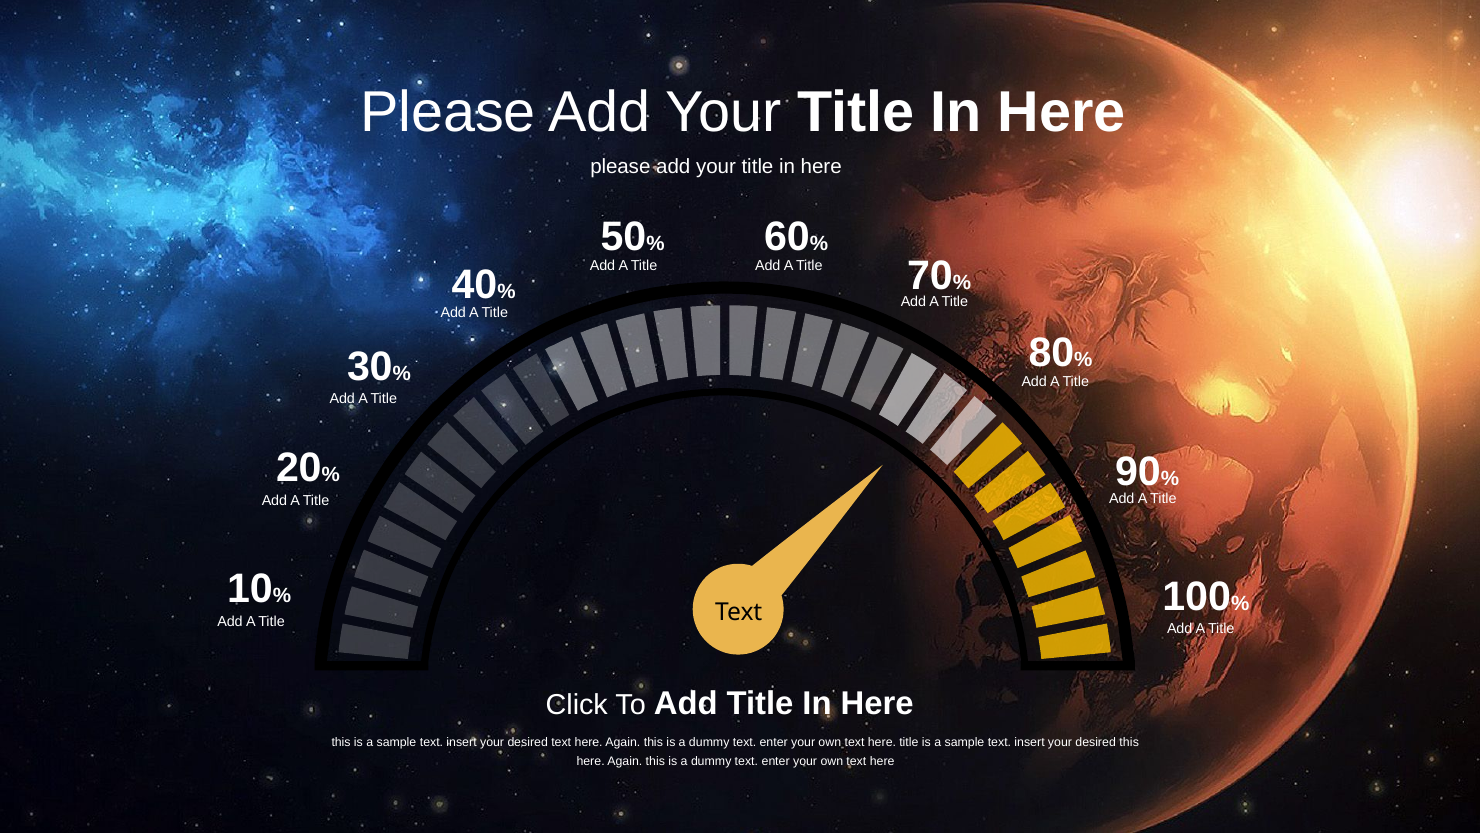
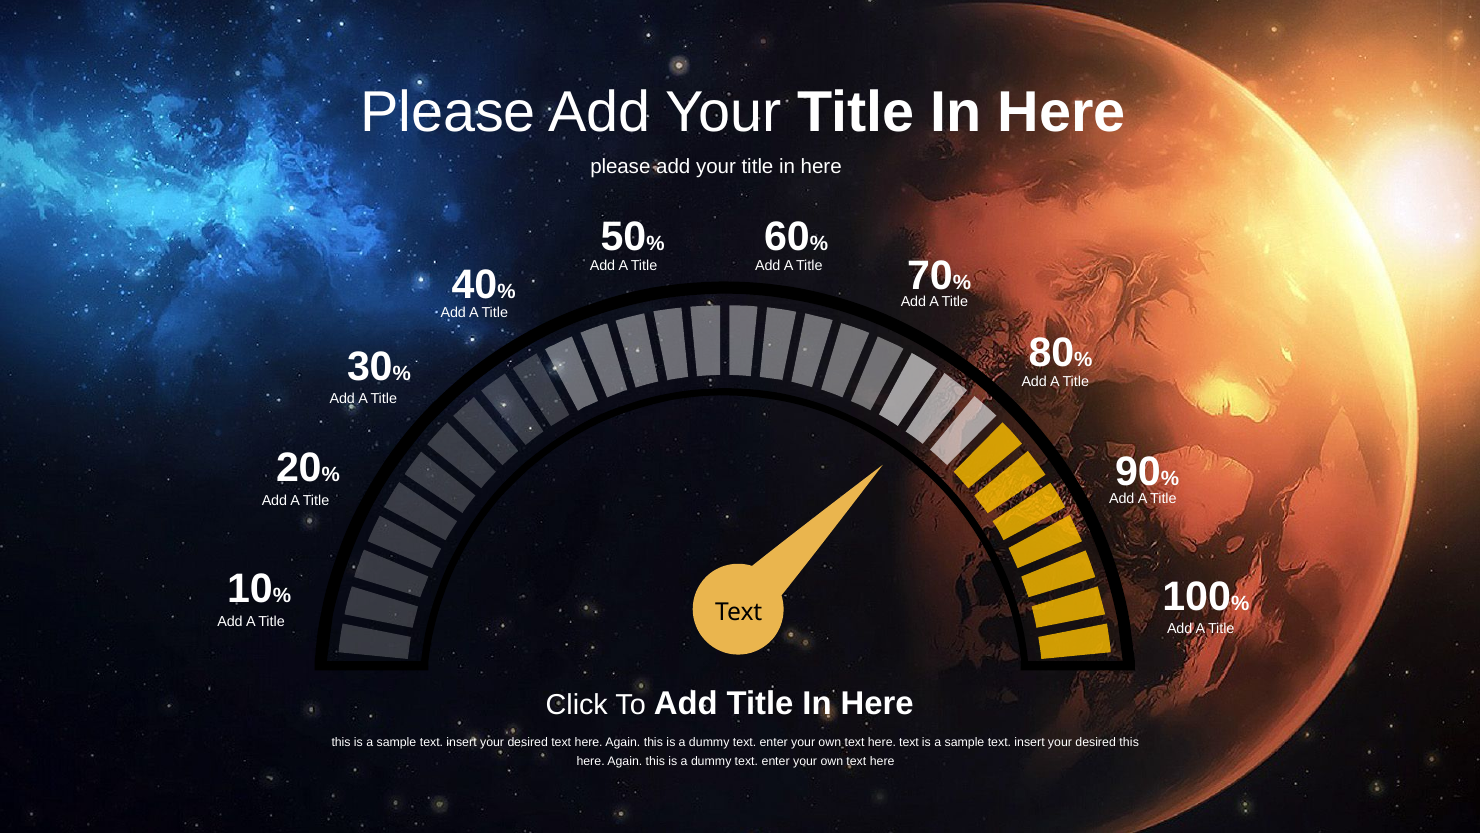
text here title: title -> text
